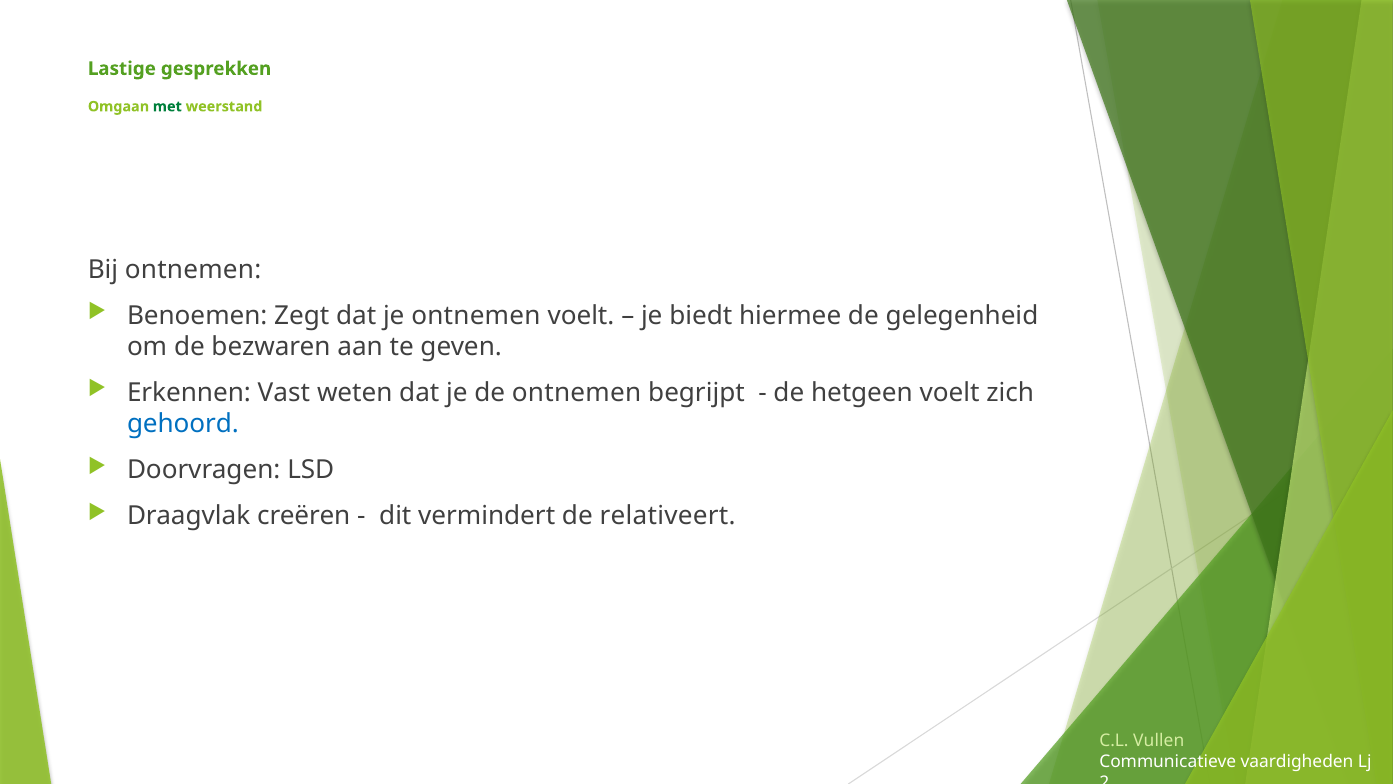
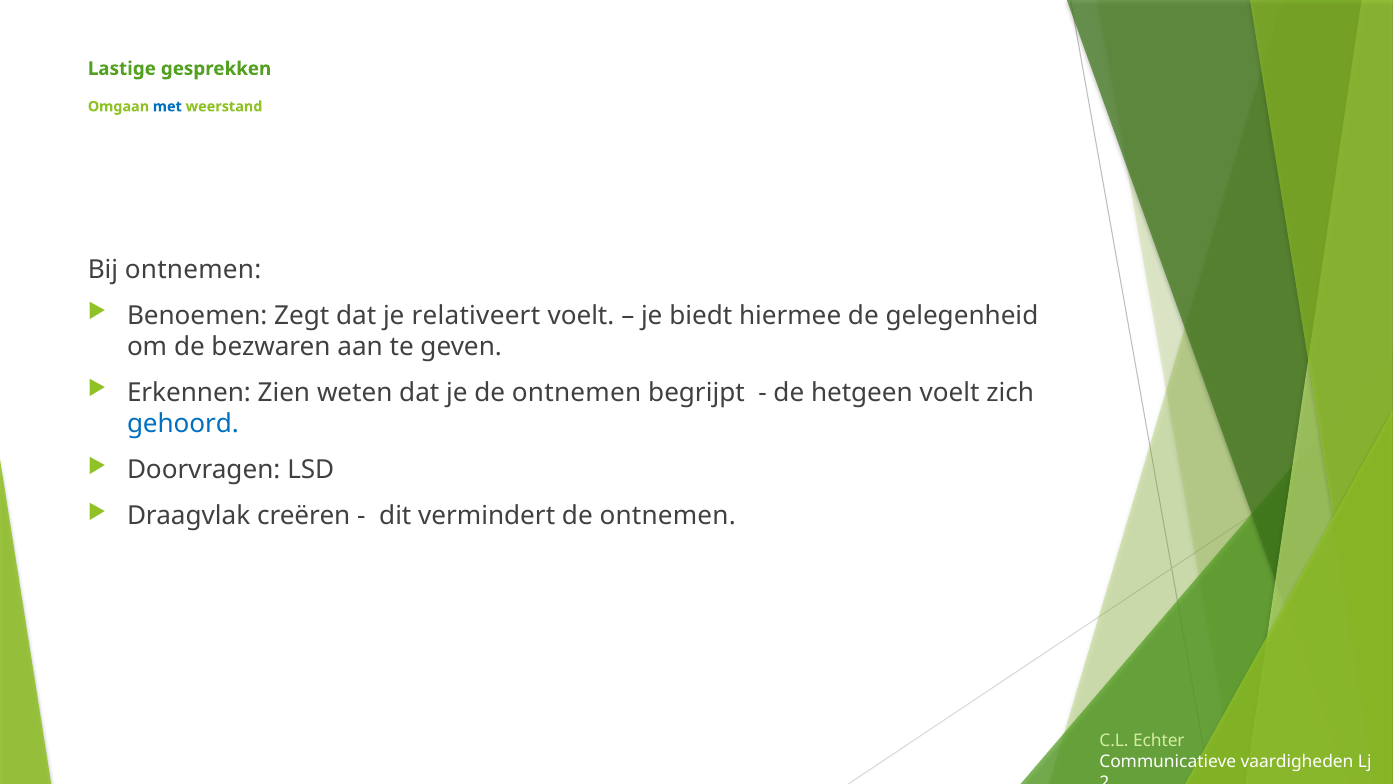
met colour: green -> blue
je ontnemen: ontnemen -> relativeert
Vast: Vast -> Zien
vermindert de relativeert: relativeert -> ontnemen
Vullen: Vullen -> Echter
